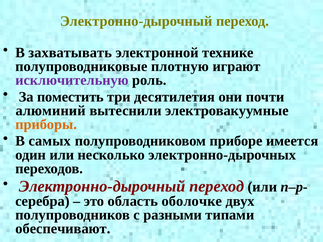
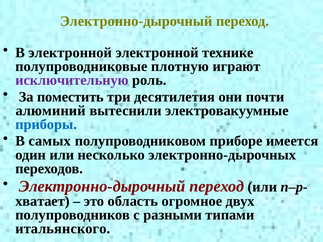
В захватывать: захватывать -> электронной
приборы colour: orange -> blue
серебра: серебра -> хватает
оболочке: оболочке -> огромное
обеспечивают: обеспечивают -> итальянского
